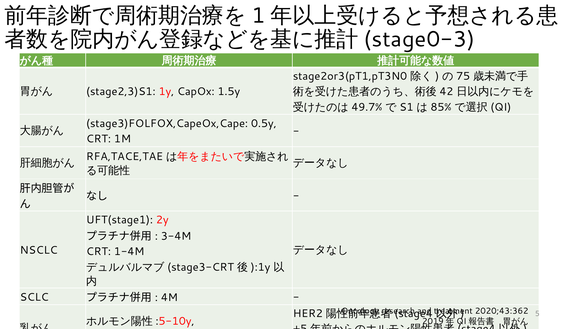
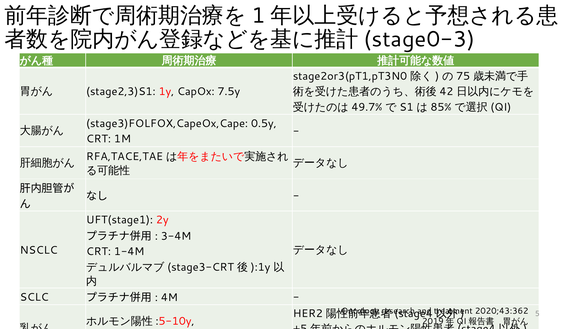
1.5y: 1.5y -> 7.5y
